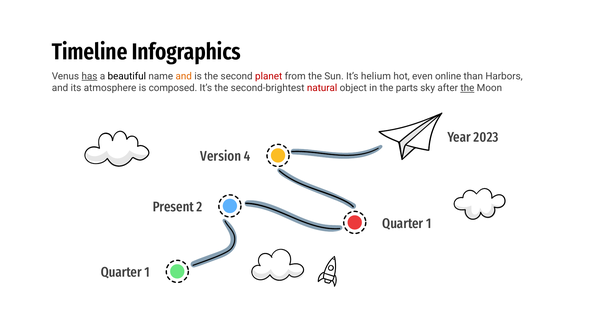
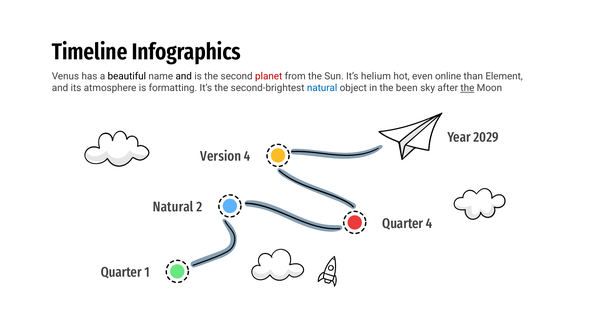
has underline: present -> none
and at (184, 76) colour: orange -> black
Harbors: Harbors -> Element
composed: composed -> formatting
natural at (322, 88) colour: red -> blue
parts: parts -> been
2023: 2023 -> 2029
Present at (173, 207): Present -> Natural
1 at (429, 223): 1 -> 4
